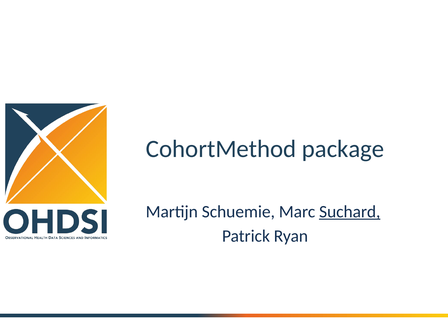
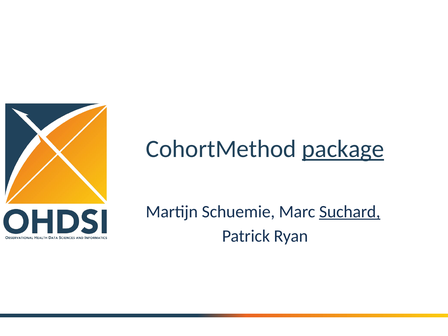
package underline: none -> present
